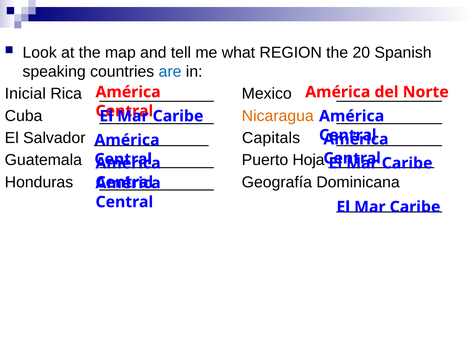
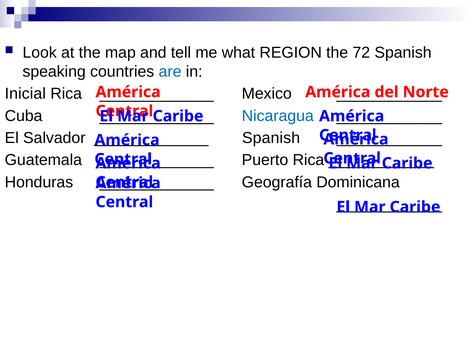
20: 20 -> 72
Nicaragua colour: orange -> blue
Capitals at (271, 138): Capitals -> Spanish
Puerto Hoja: Hoja -> Rica
